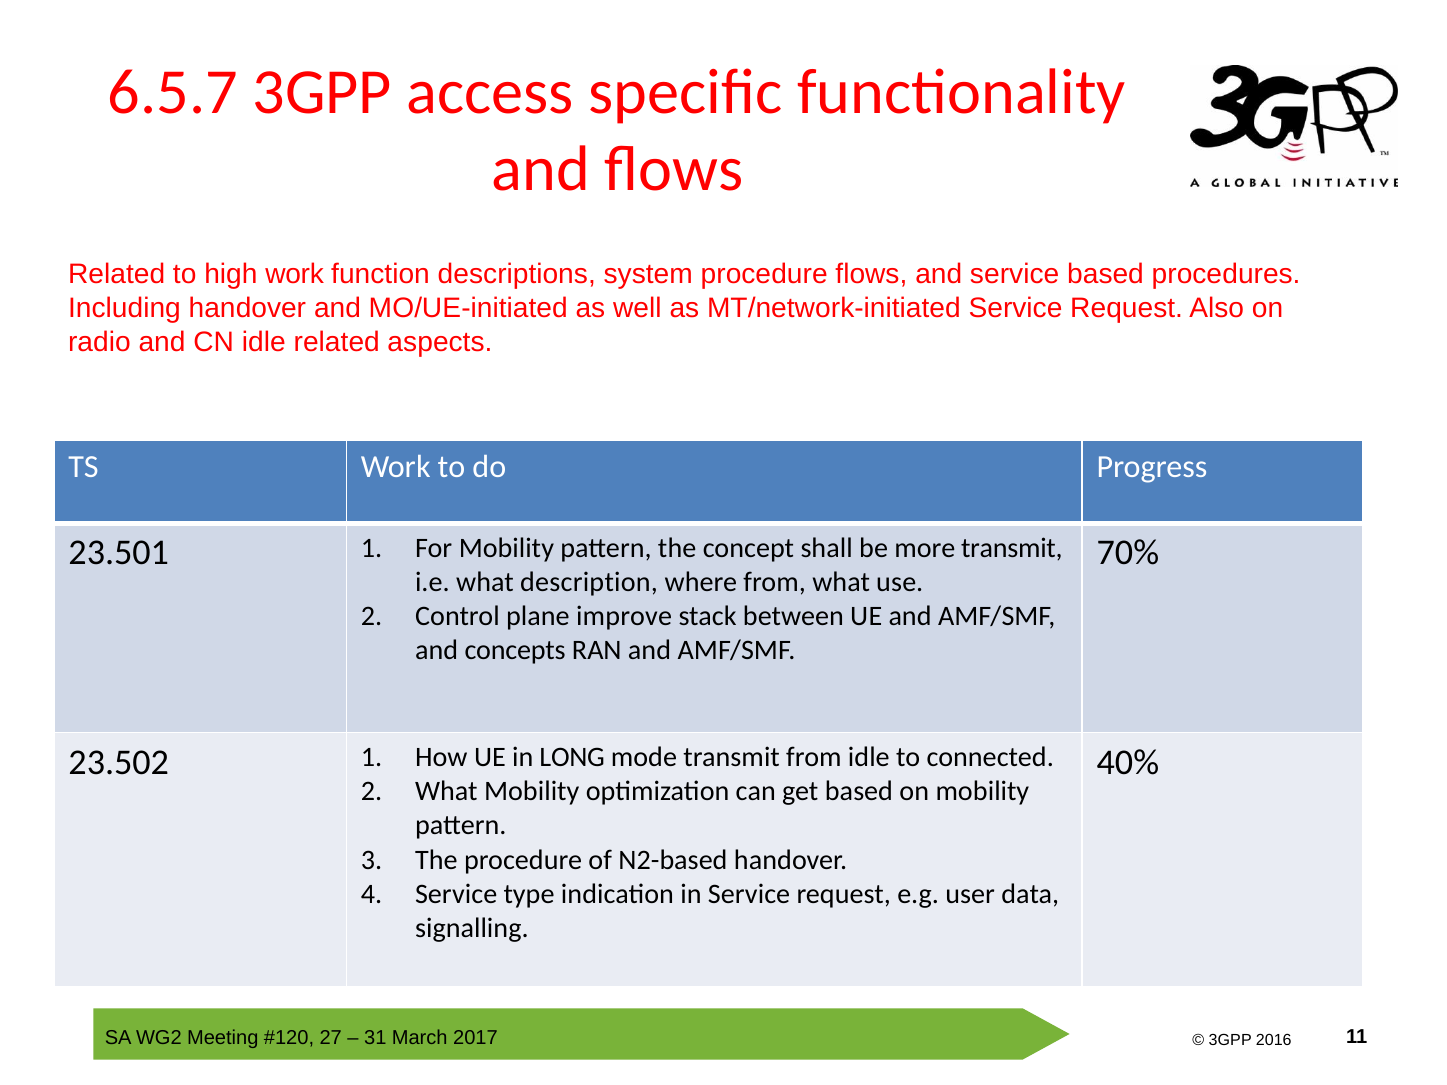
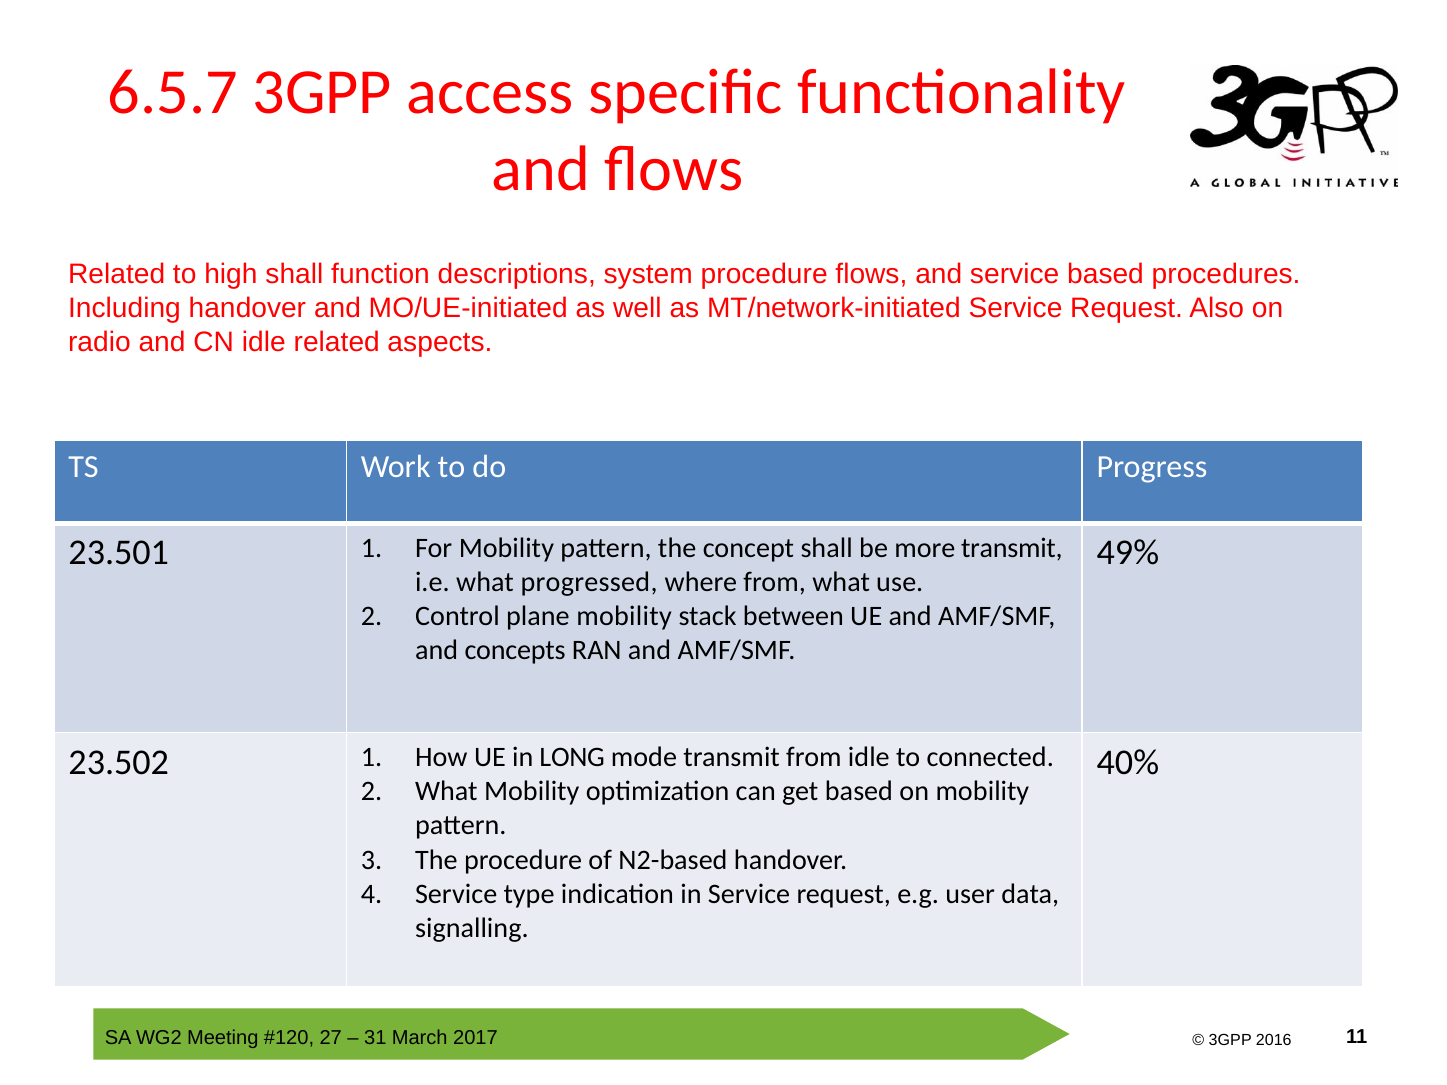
high work: work -> shall
70%: 70% -> 49%
description: description -> progressed
plane improve: improve -> mobility
